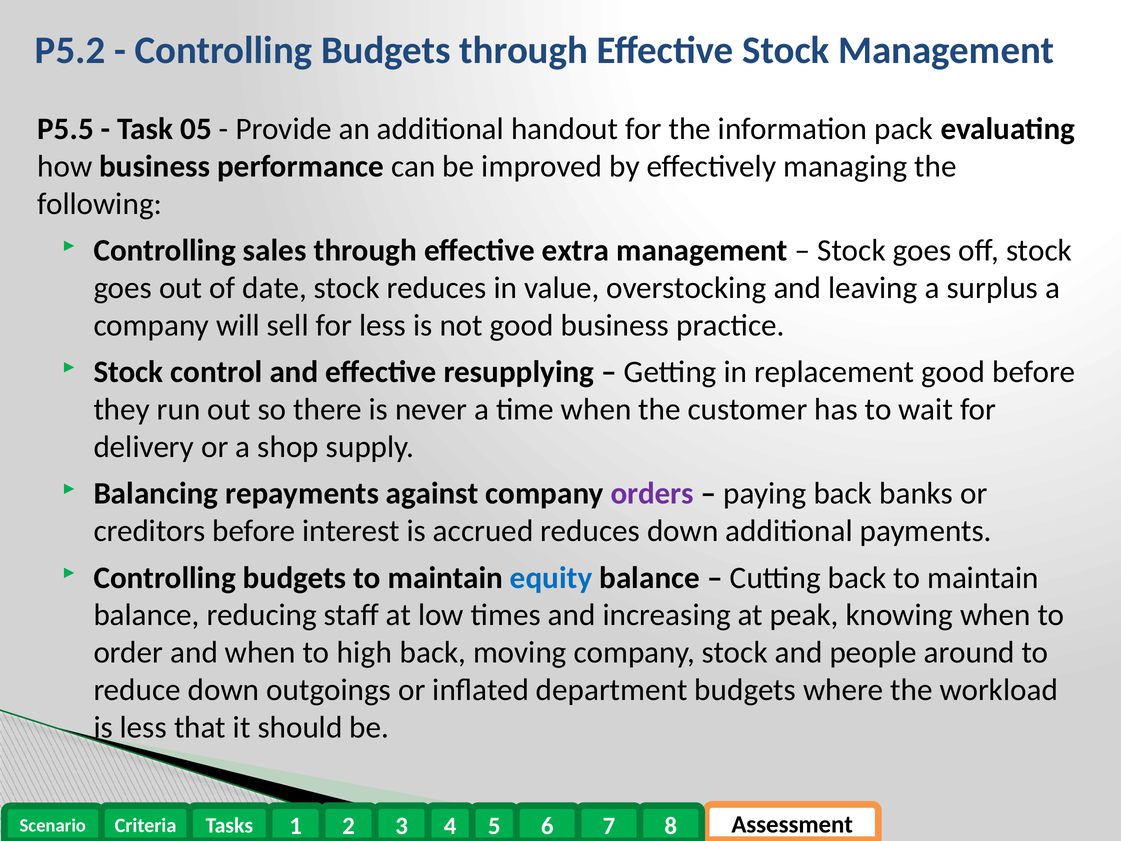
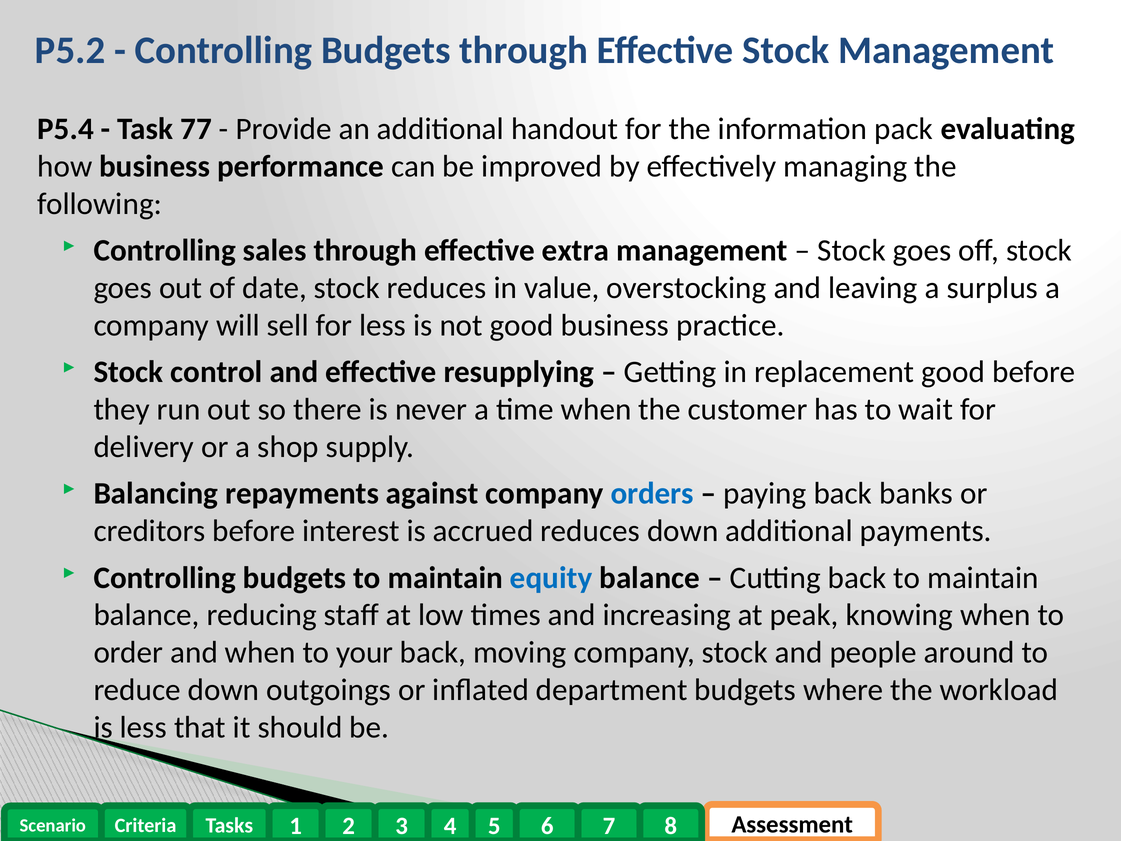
P5.5: P5.5 -> P5.4
05: 05 -> 77
orders colour: purple -> blue
high: high -> your
